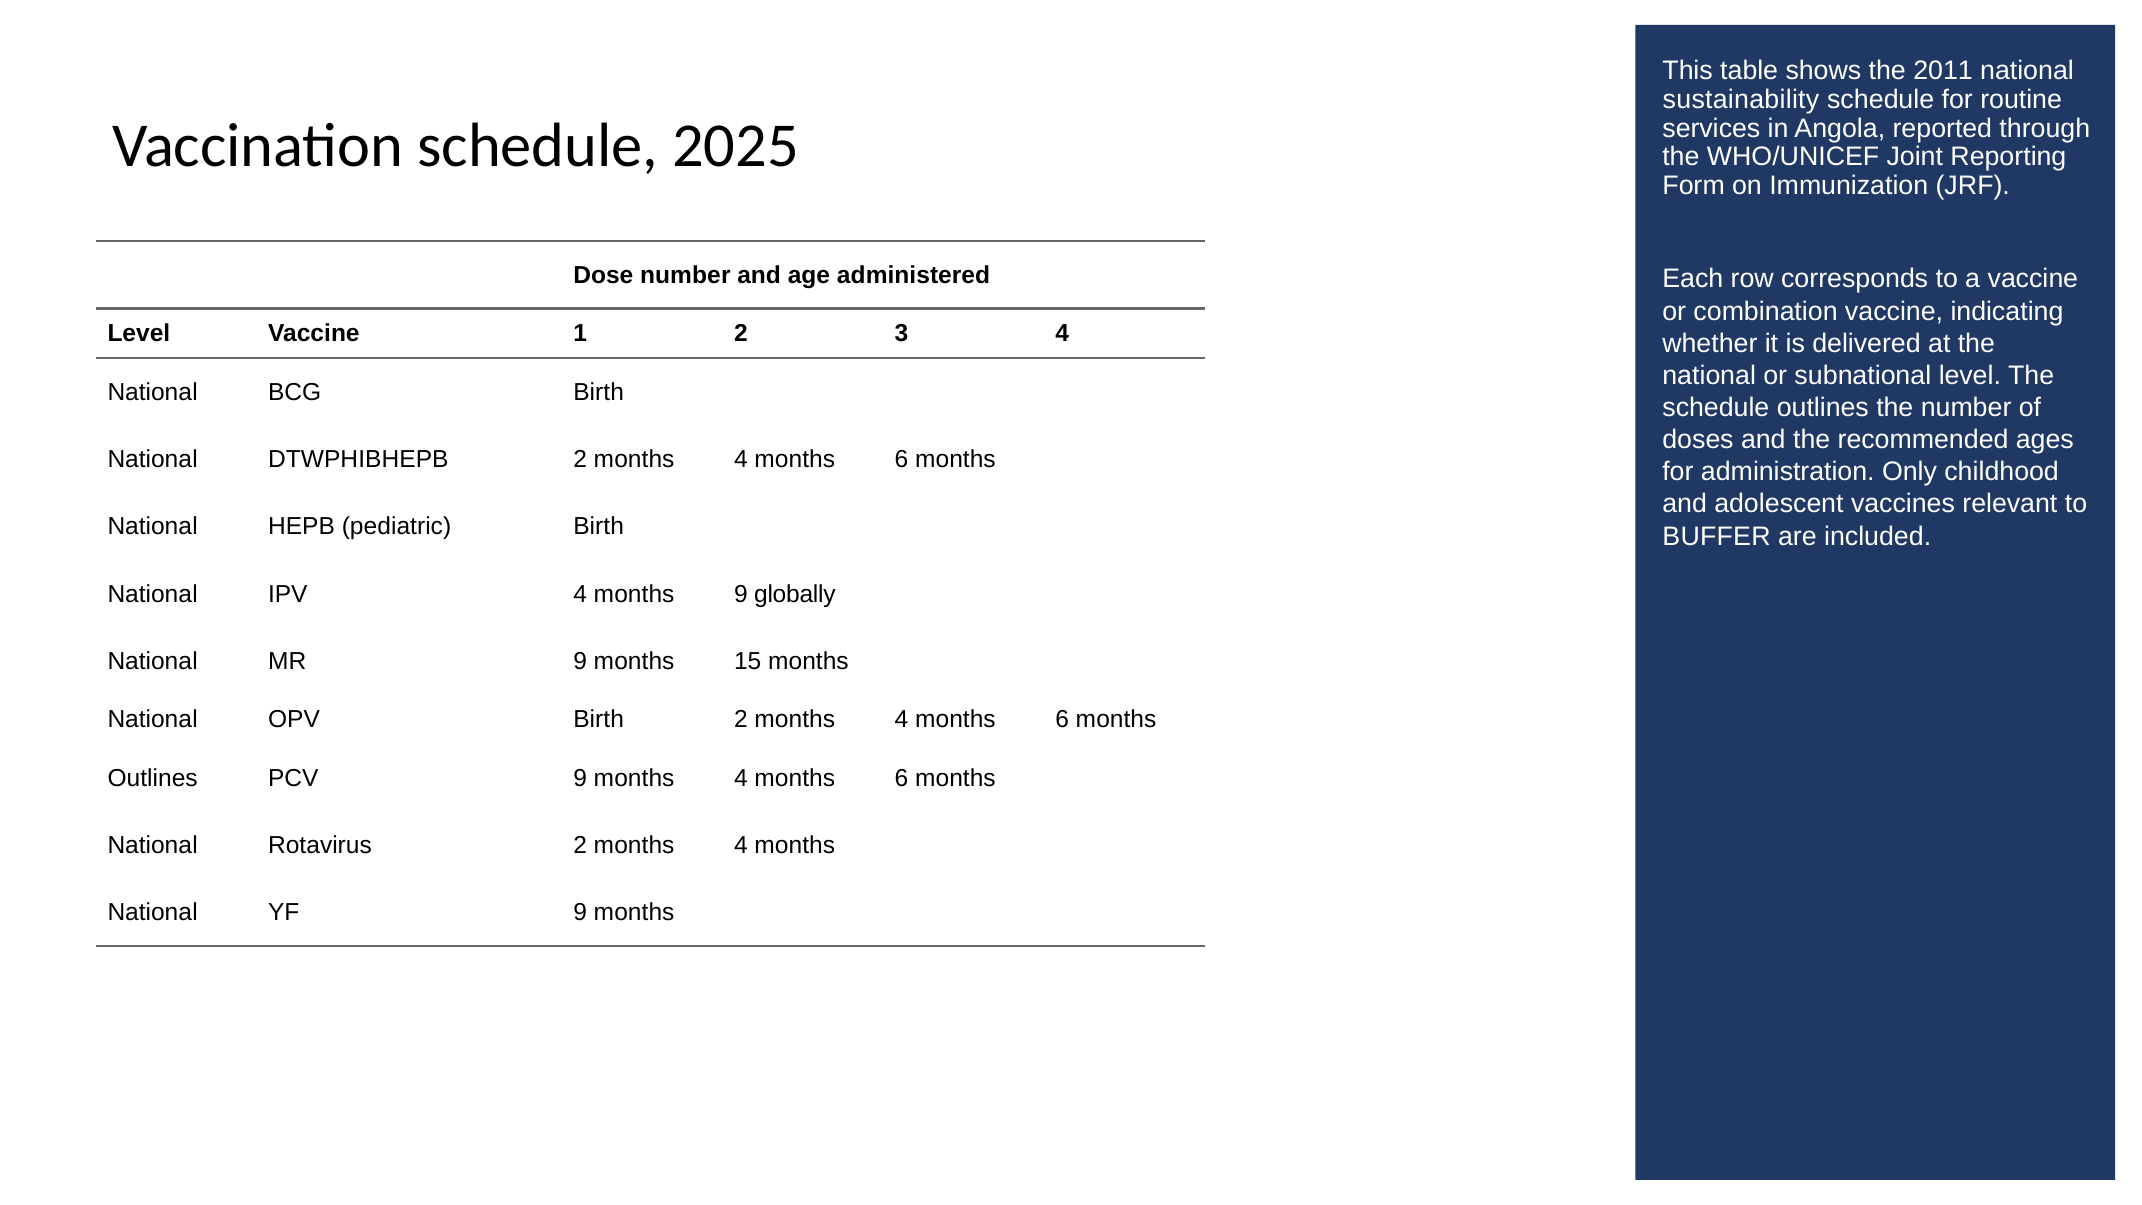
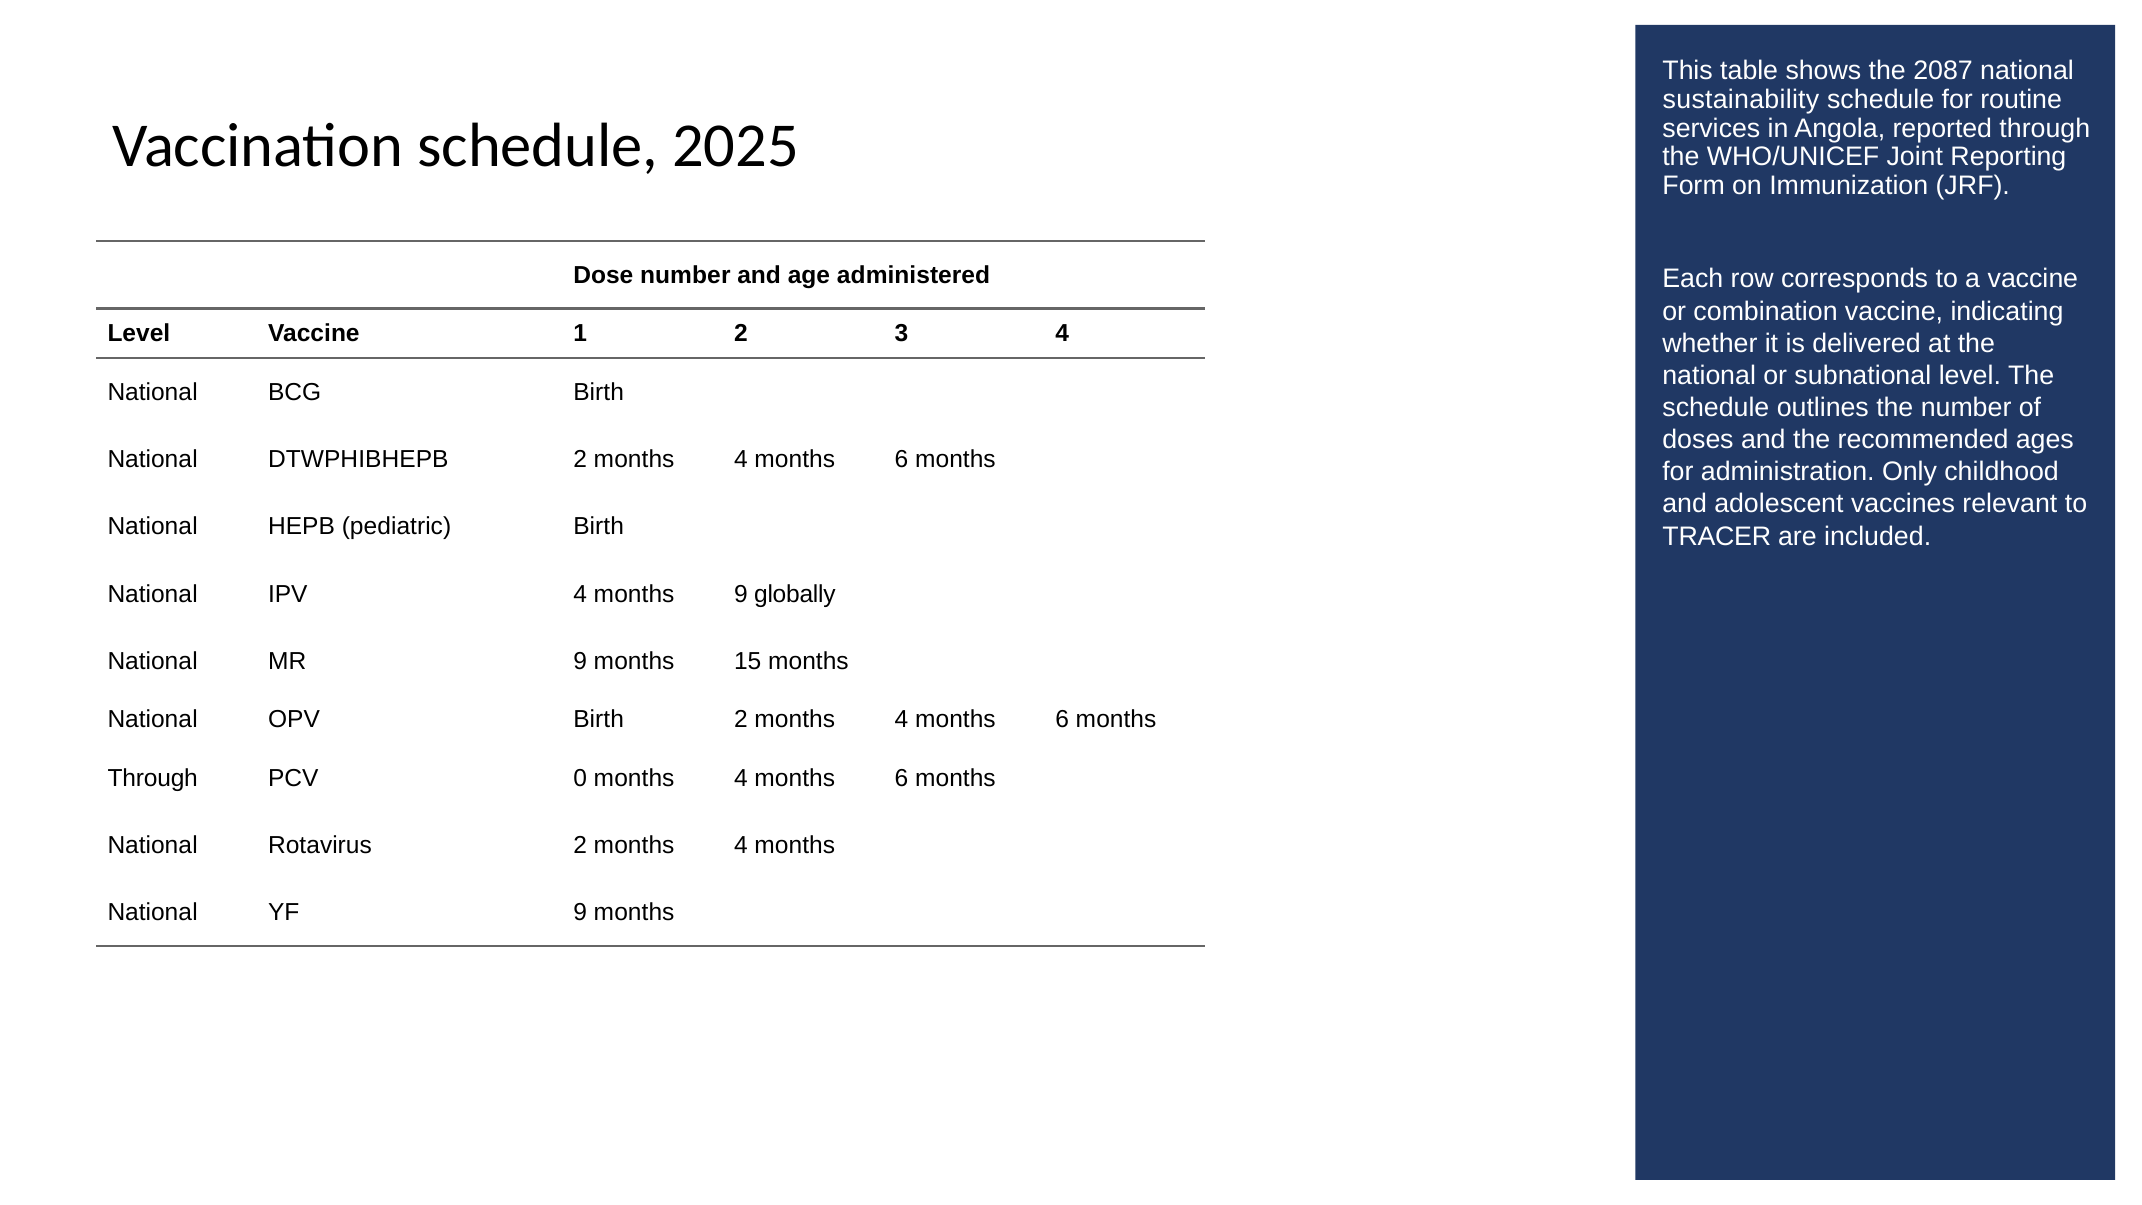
2011: 2011 -> 2087
BUFFER: BUFFER -> TRACER
Outlines at (153, 778): Outlines -> Through
PCV 9: 9 -> 0
